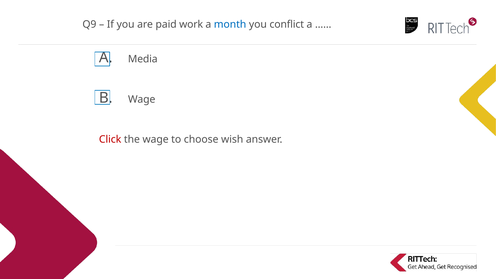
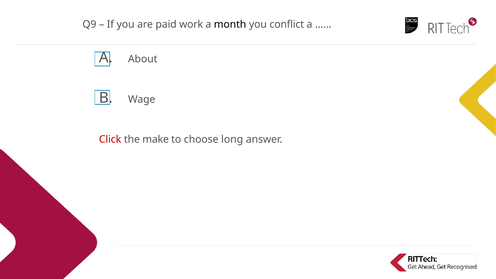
month colour: blue -> black
Media: Media -> About
the wage: wage -> make
wish: wish -> long
